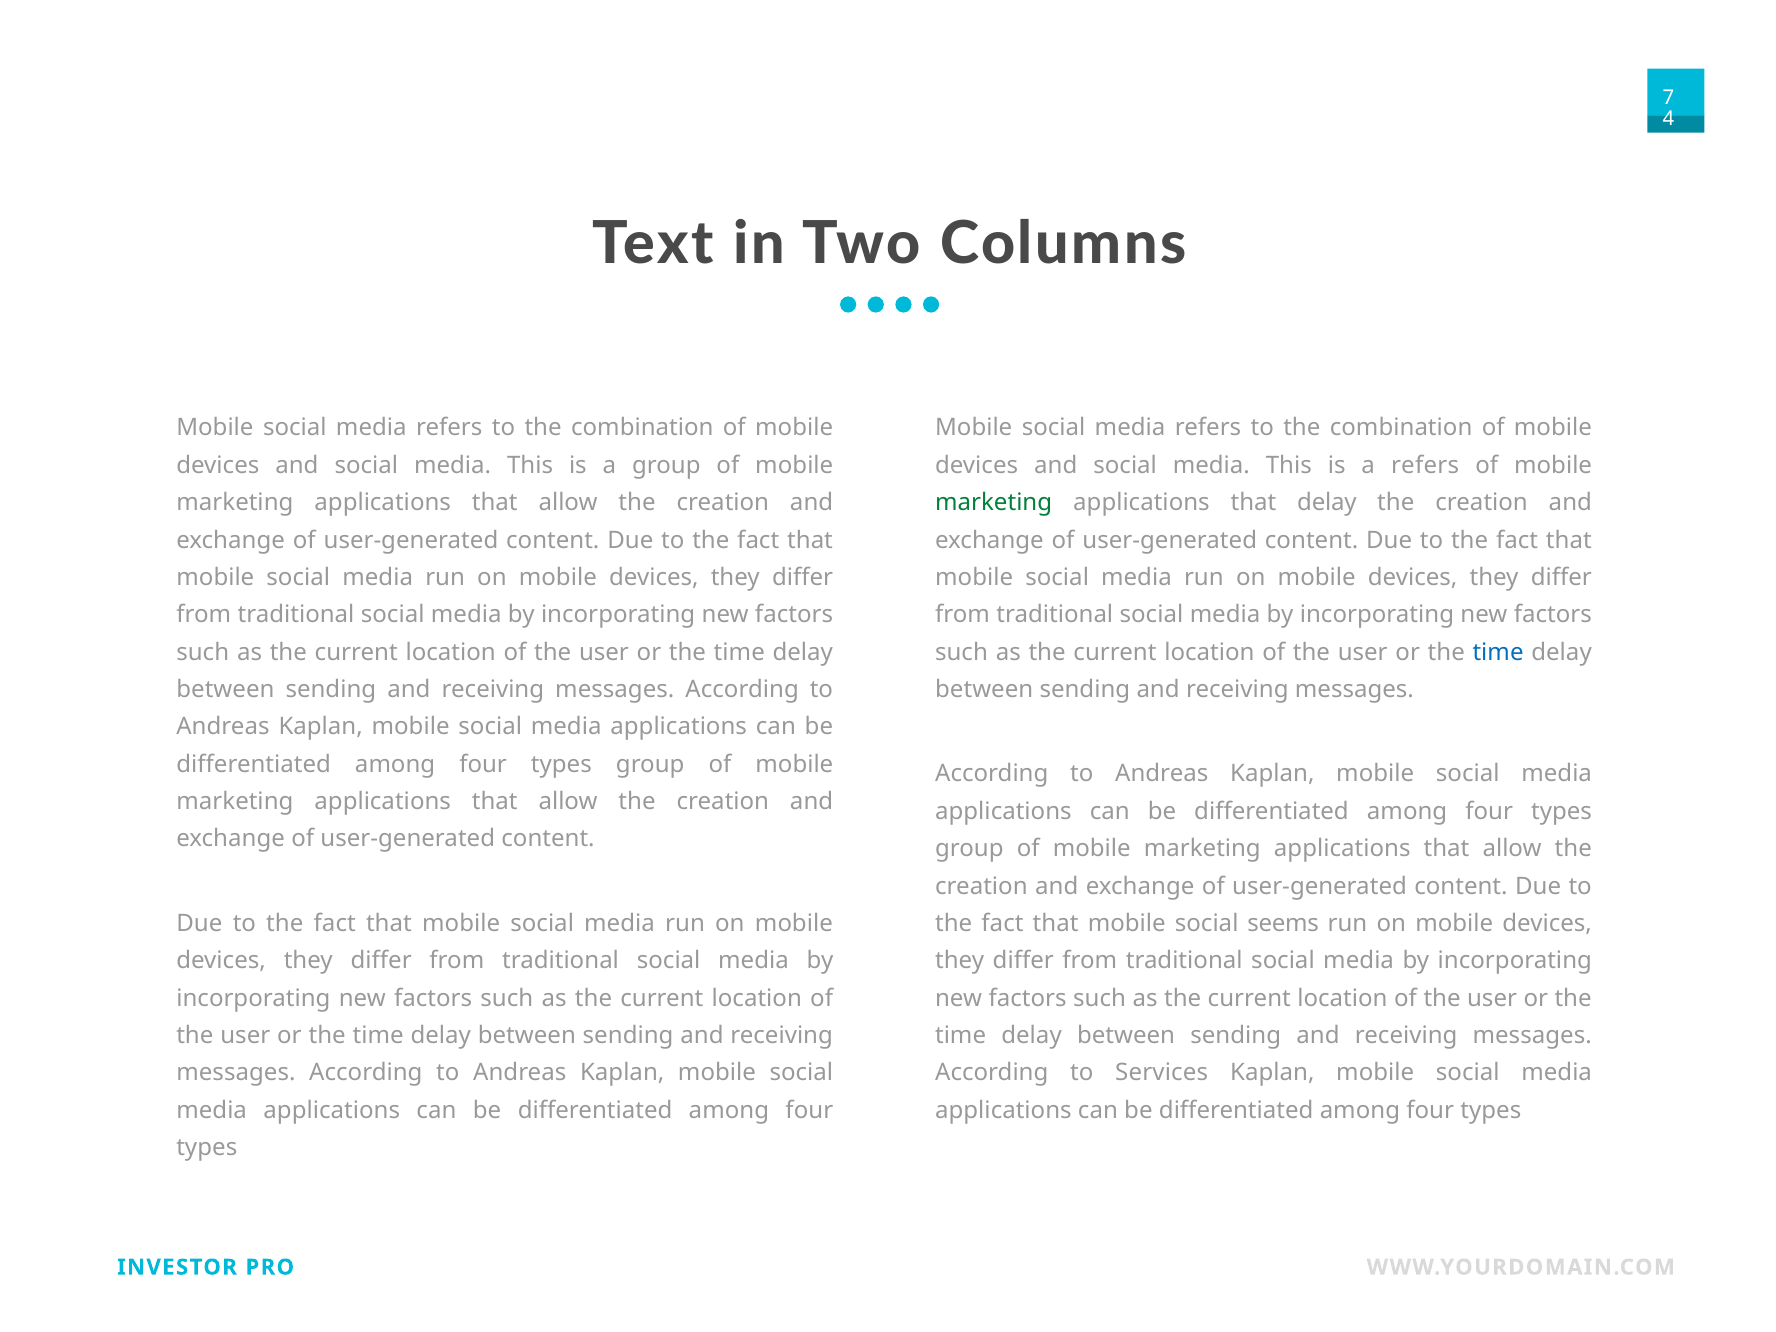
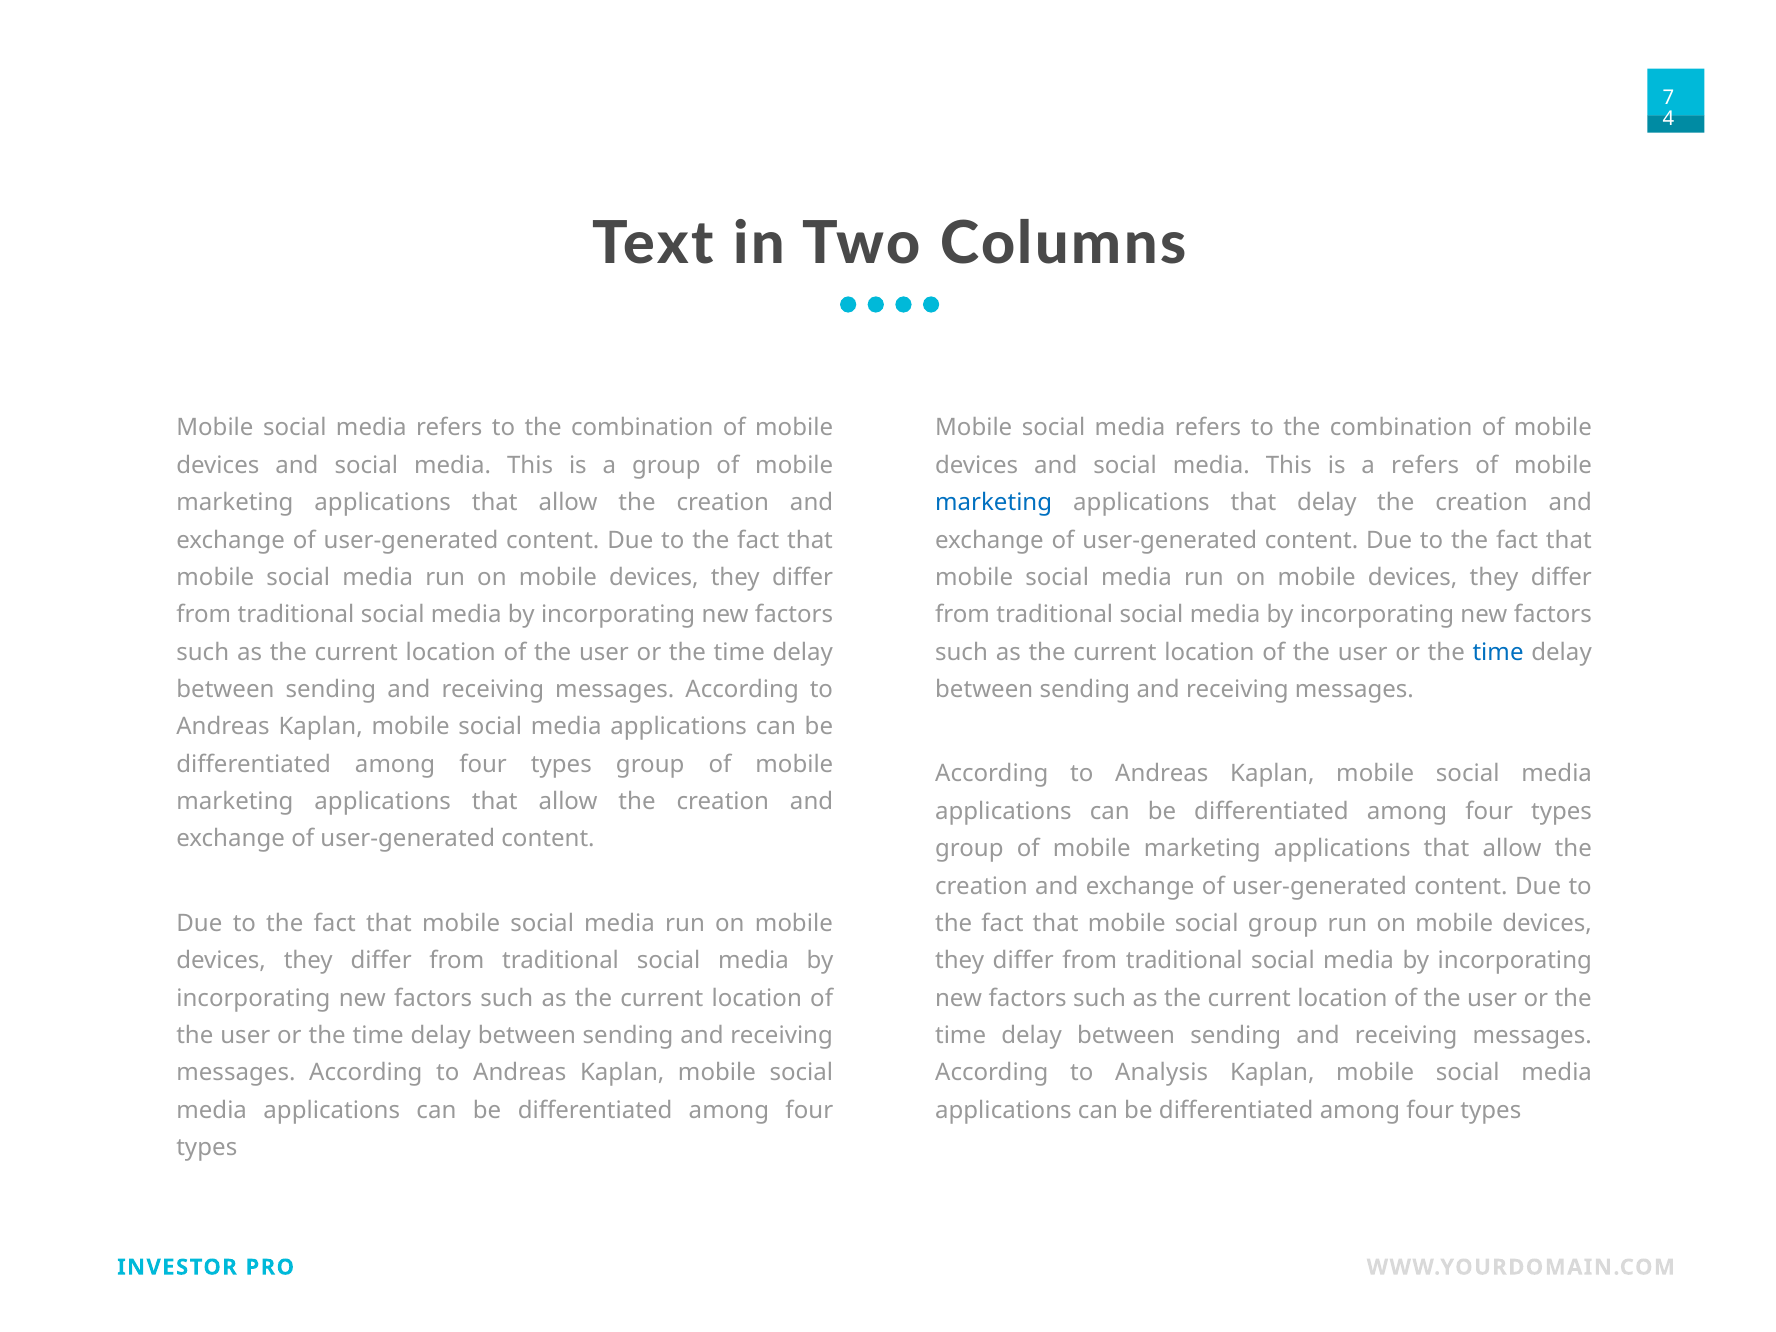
marketing at (994, 503) colour: green -> blue
social seems: seems -> group
Services: Services -> Analysis
